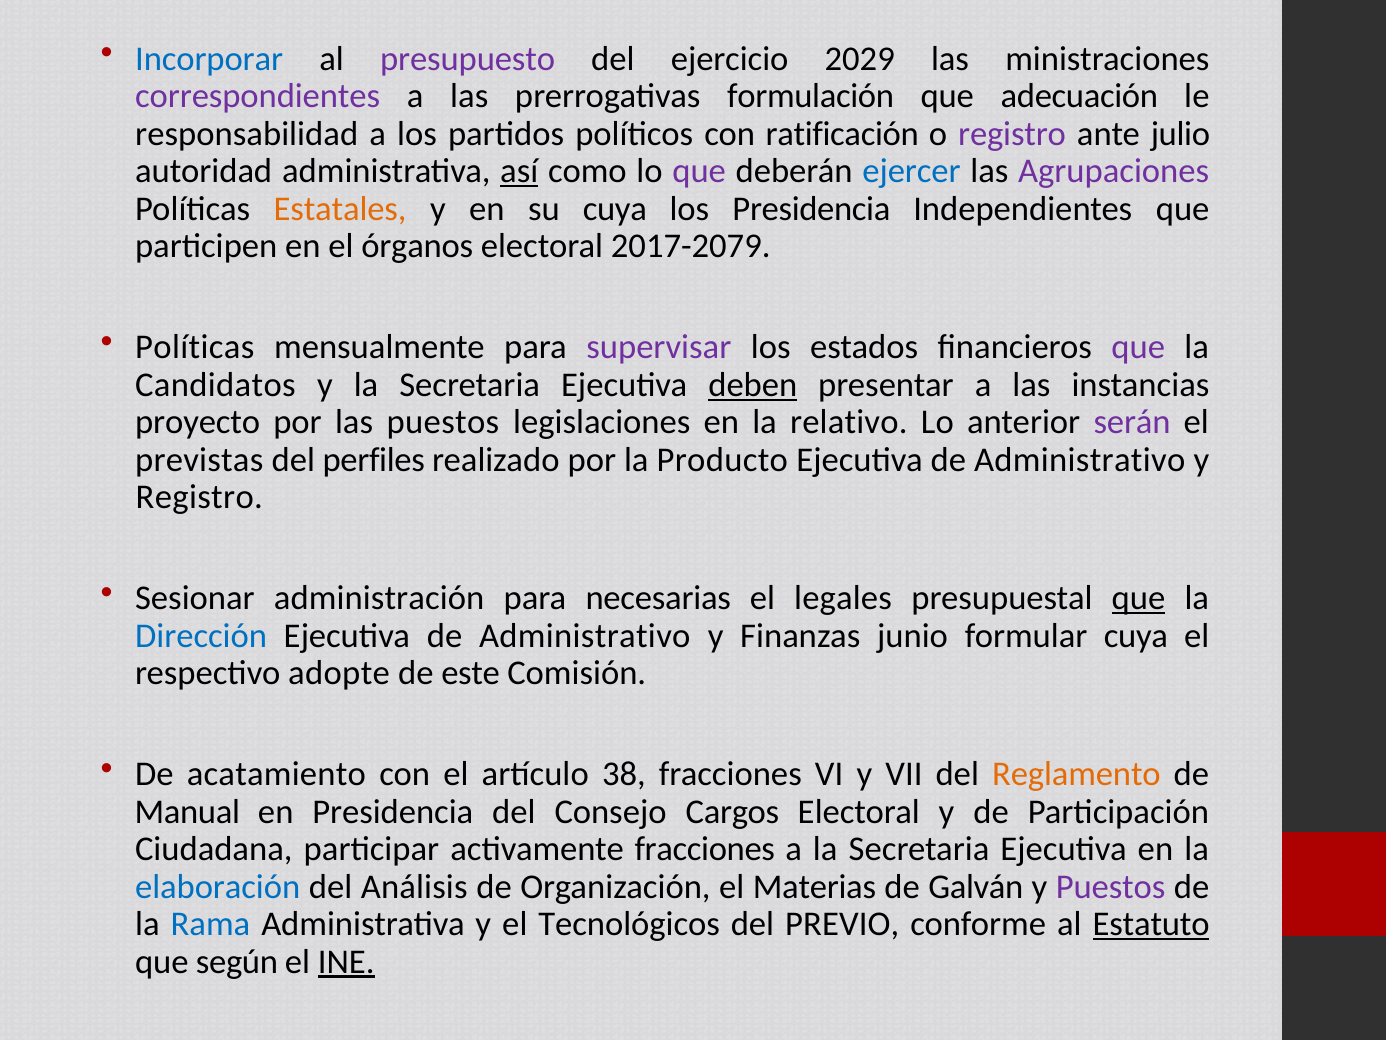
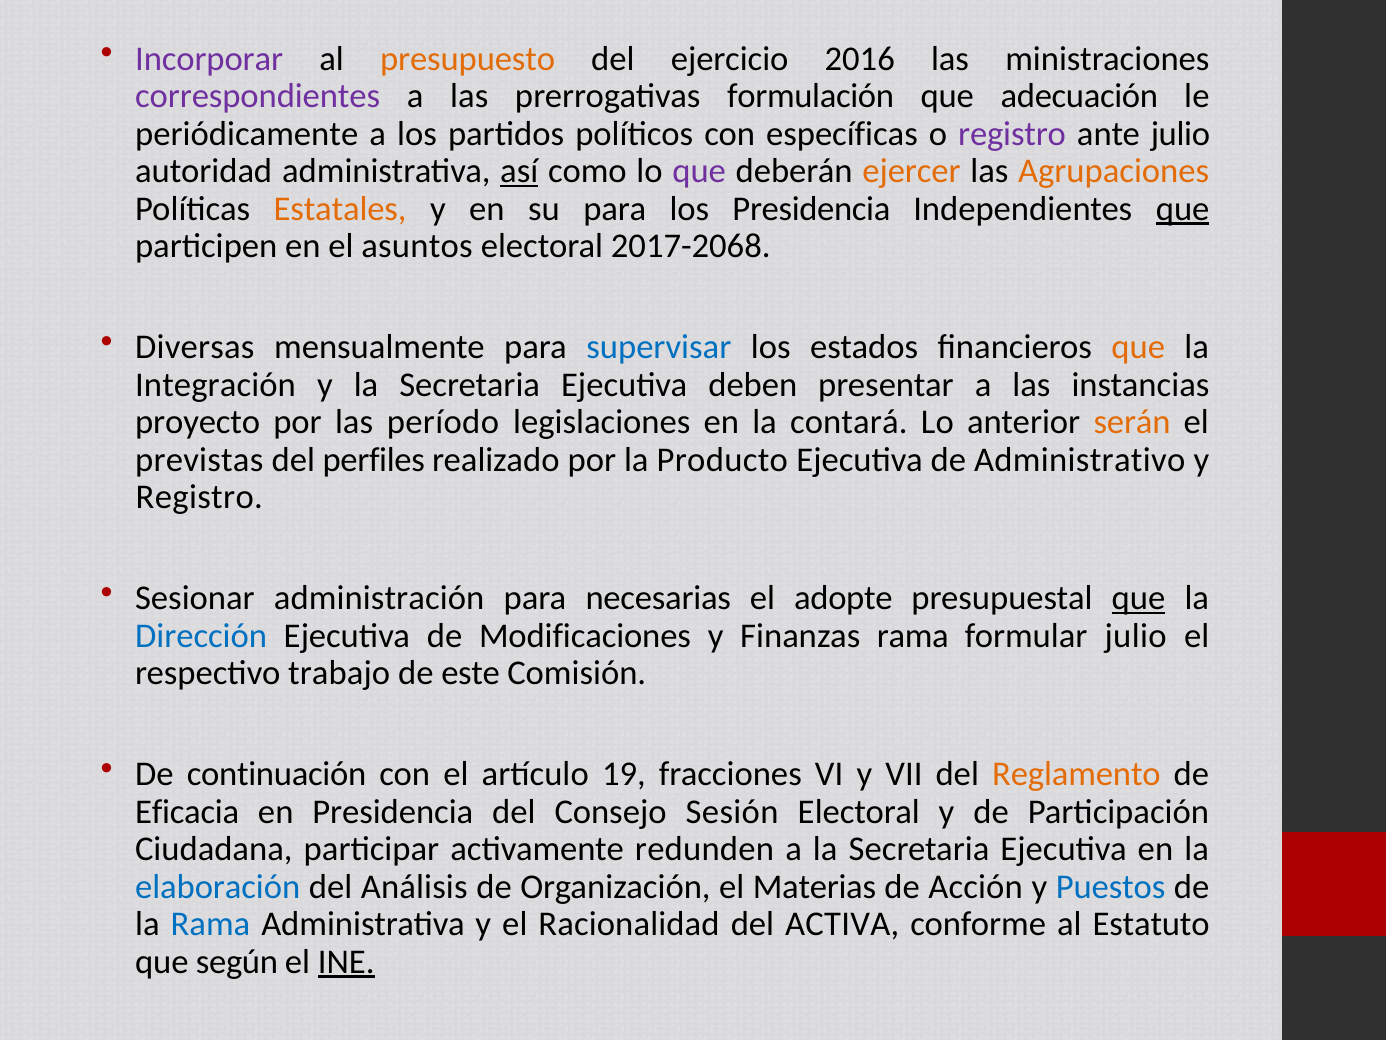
Incorporar colour: blue -> purple
presupuesto colour: purple -> orange
2029: 2029 -> 2016
responsabilidad: responsabilidad -> periódicamente
ratificación: ratificación -> específicas
ejercer colour: blue -> orange
Agrupaciones colour: purple -> orange
su cuya: cuya -> para
que at (1183, 208) underline: none -> present
órganos: órganos -> asuntos
2017-2079: 2017-2079 -> 2017-2068
Políticas at (195, 347): Políticas -> Diversas
supervisar colour: purple -> blue
que at (1138, 347) colour: purple -> orange
Candidatos: Candidatos -> Integración
deben underline: present -> none
las puestos: puestos -> período
relativo: relativo -> contará
serán colour: purple -> orange
legales: legales -> adopte
Administrativo at (585, 635): Administrativo -> Modificaciones
Finanzas junio: junio -> rama
formular cuya: cuya -> julio
adopte: adopte -> trabajo
acatamiento: acatamiento -> continuación
38: 38 -> 19
Manual: Manual -> Eficacia
Cargos: Cargos -> Sesión
activamente fracciones: fracciones -> redunden
Galván: Galván -> Acción
Puestos at (1111, 886) colour: purple -> blue
Tecnológicos: Tecnológicos -> Racionalidad
PREVIO: PREVIO -> ACTIVA
Estatuto underline: present -> none
